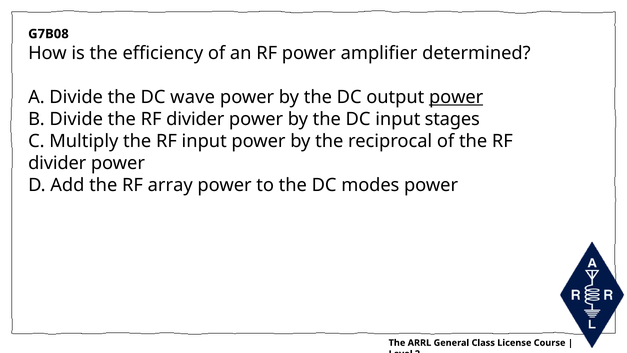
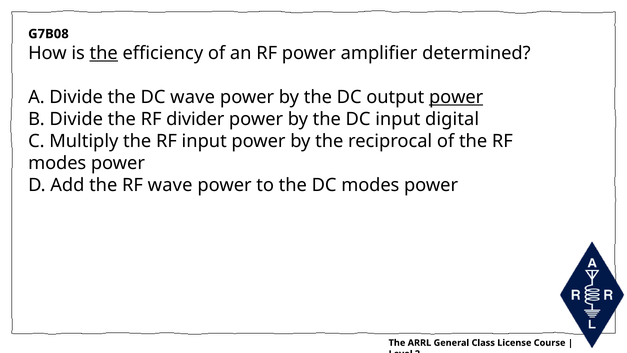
the at (104, 53) underline: none -> present
stages: stages -> digital
divider at (57, 163): divider -> modes
RF array: array -> wave
